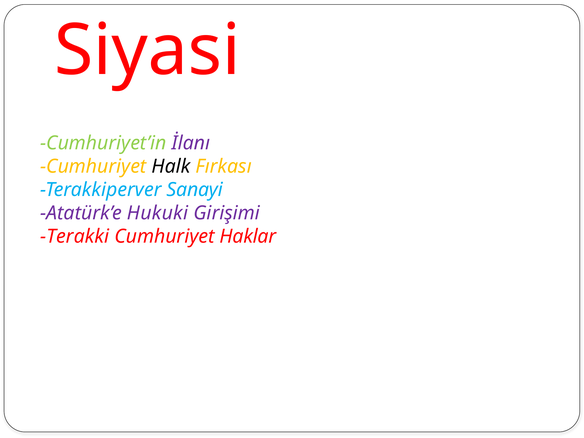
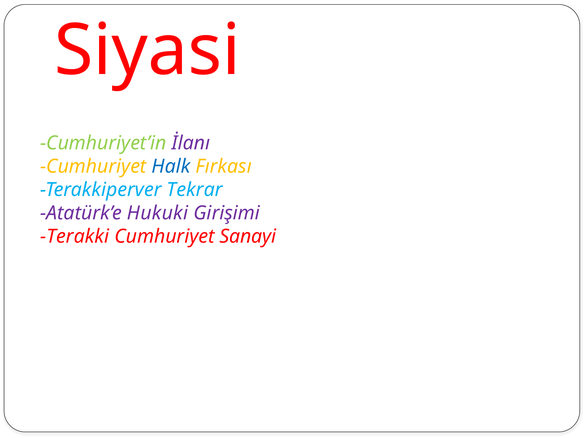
Halk colour: black -> blue
Sanayi: Sanayi -> Tekrar
Haklar: Haklar -> Sanayi
